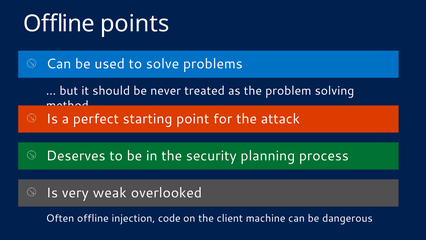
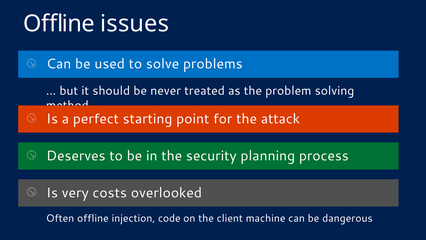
points: points -> issues
weak: weak -> costs
